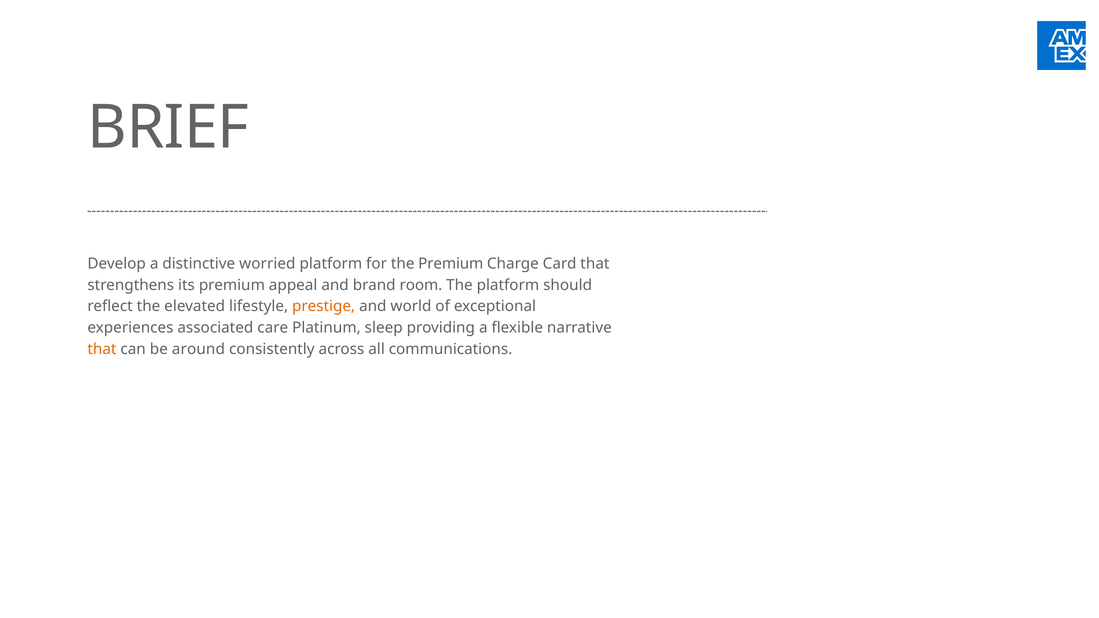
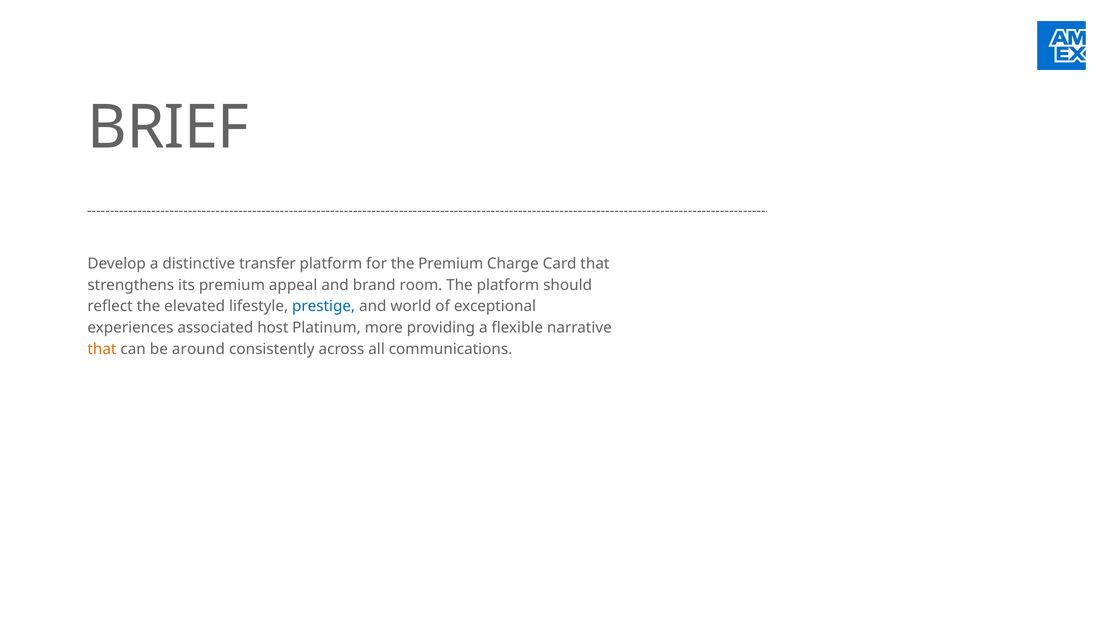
worried: worried -> transfer
prestige colour: orange -> blue
care: care -> host
sleep: sleep -> more
